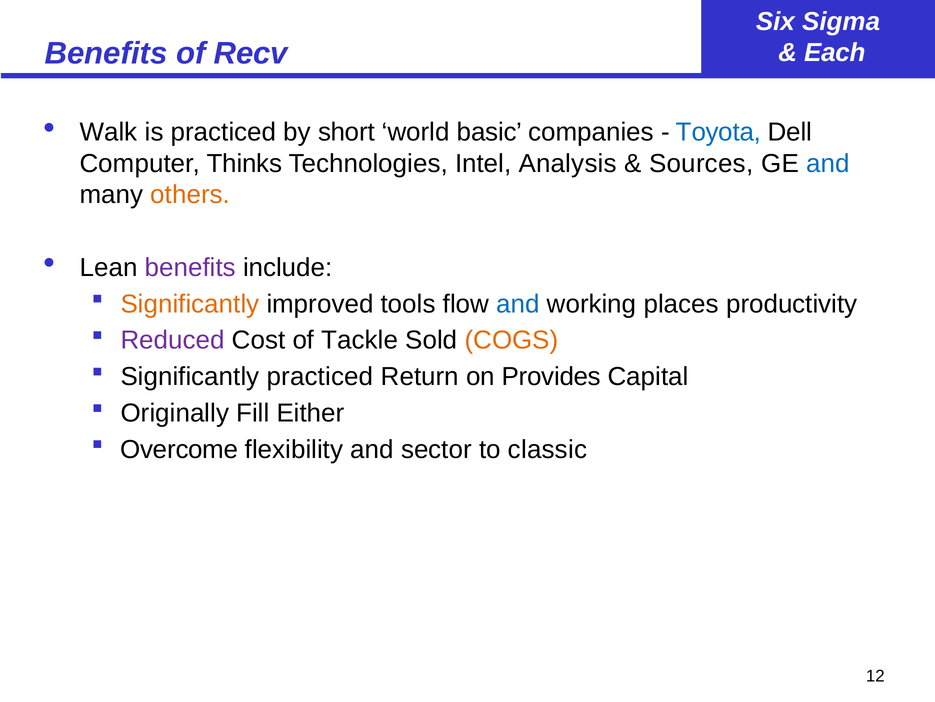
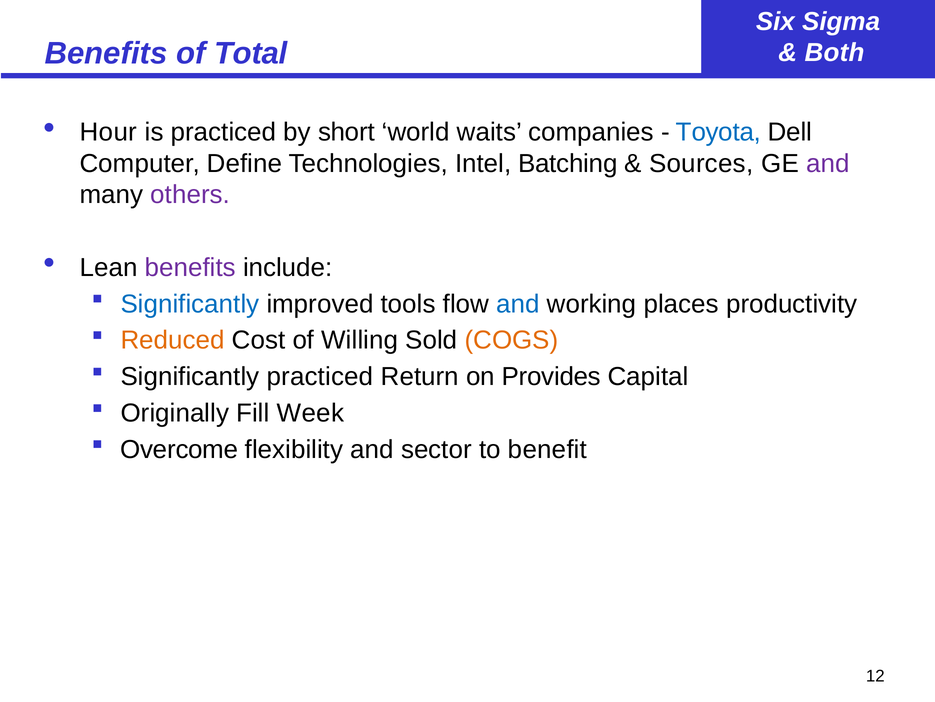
Recv: Recv -> Total
Each: Each -> Both
Walk: Walk -> Hour
basic: basic -> waits
Thinks: Thinks -> Define
Analysis: Analysis -> Batching
and at (828, 163) colour: blue -> purple
others colour: orange -> purple
Significantly at (190, 304) colour: orange -> blue
Reduced colour: purple -> orange
Tackle: Tackle -> Willing
Either: Either -> Week
classic: classic -> benefit
